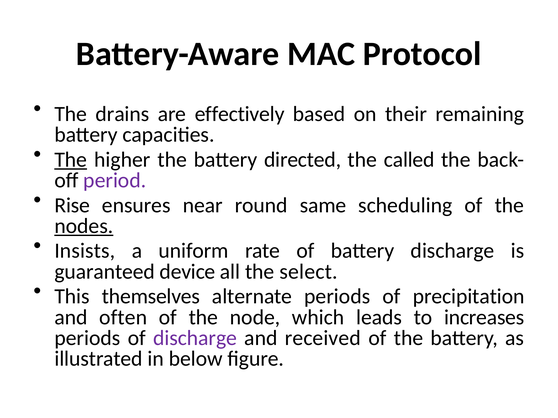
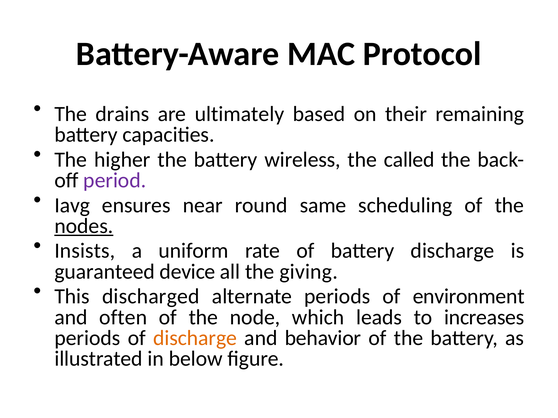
effectively: effectively -> ultimately
The at (71, 160) underline: present -> none
directed: directed -> wireless
Rise: Rise -> Iavg
select: select -> giving
themselves: themselves -> discharged
precipitation: precipitation -> environment
discharge at (195, 338) colour: purple -> orange
received: received -> behavior
